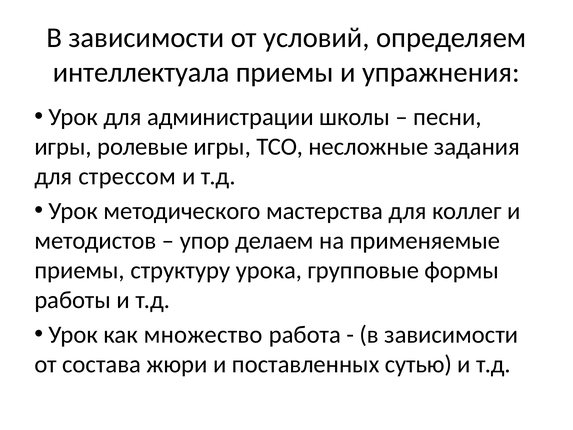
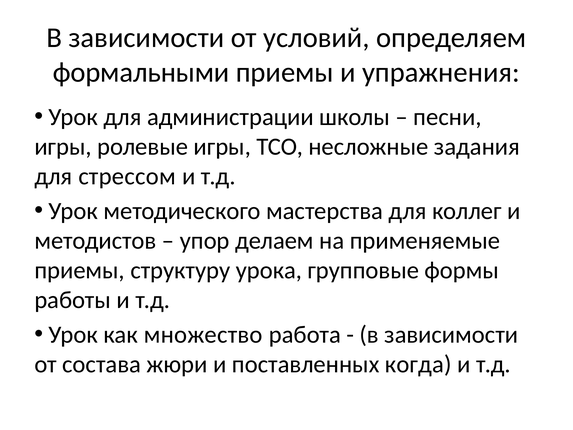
интеллектуала: интеллектуала -> формальными
сутью: сутью -> когда
